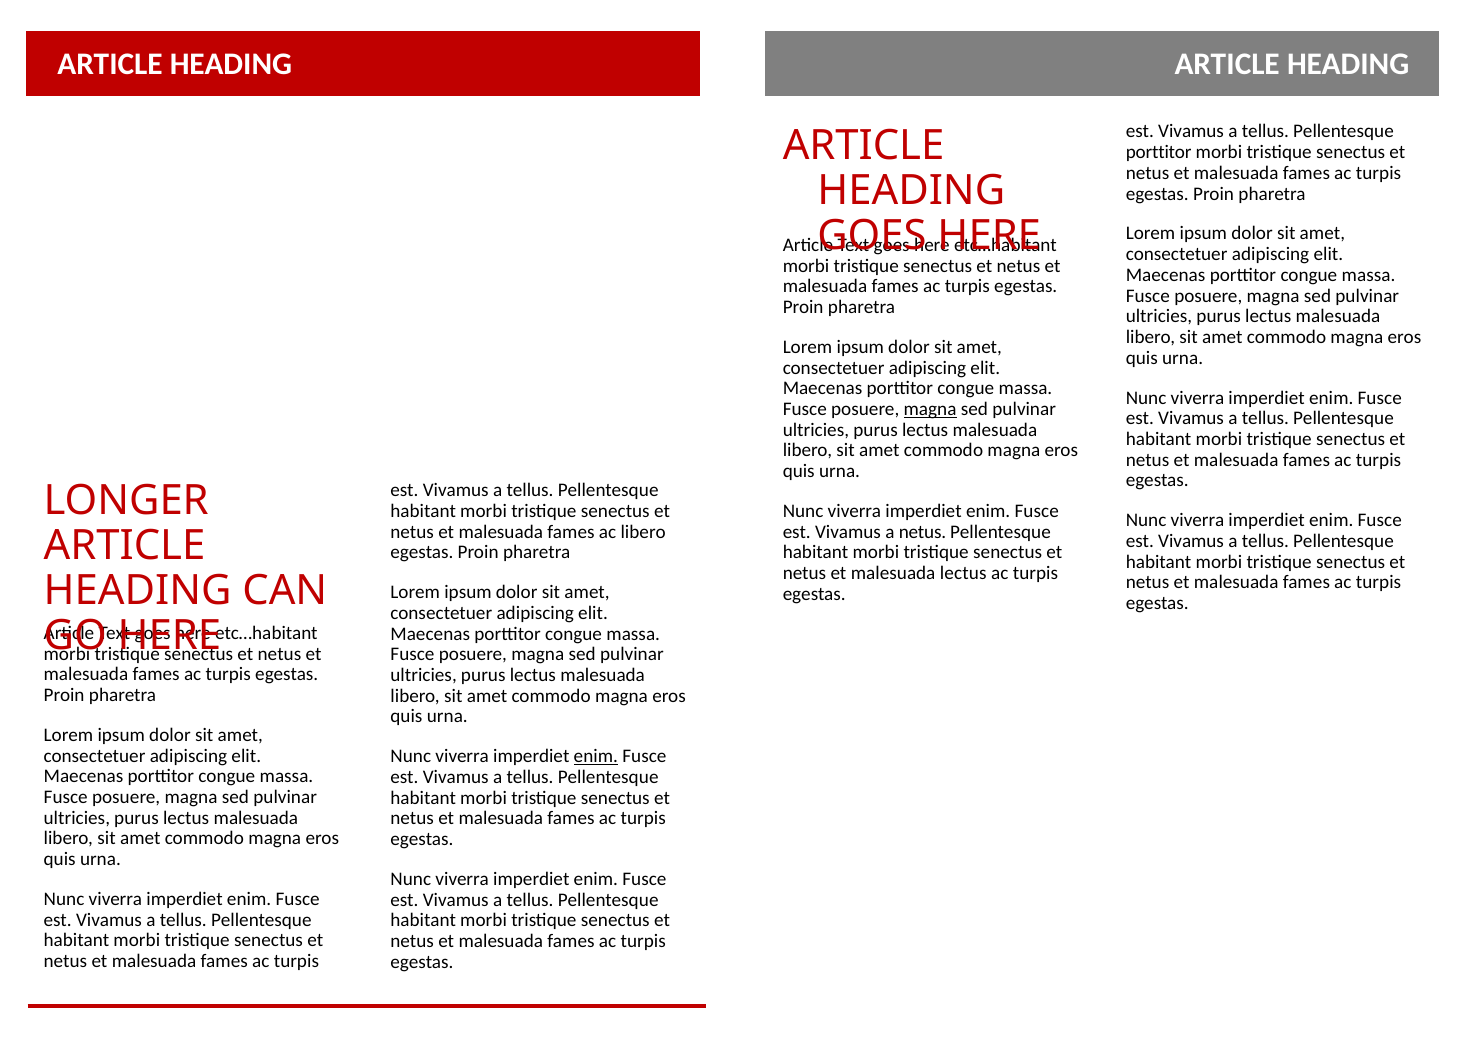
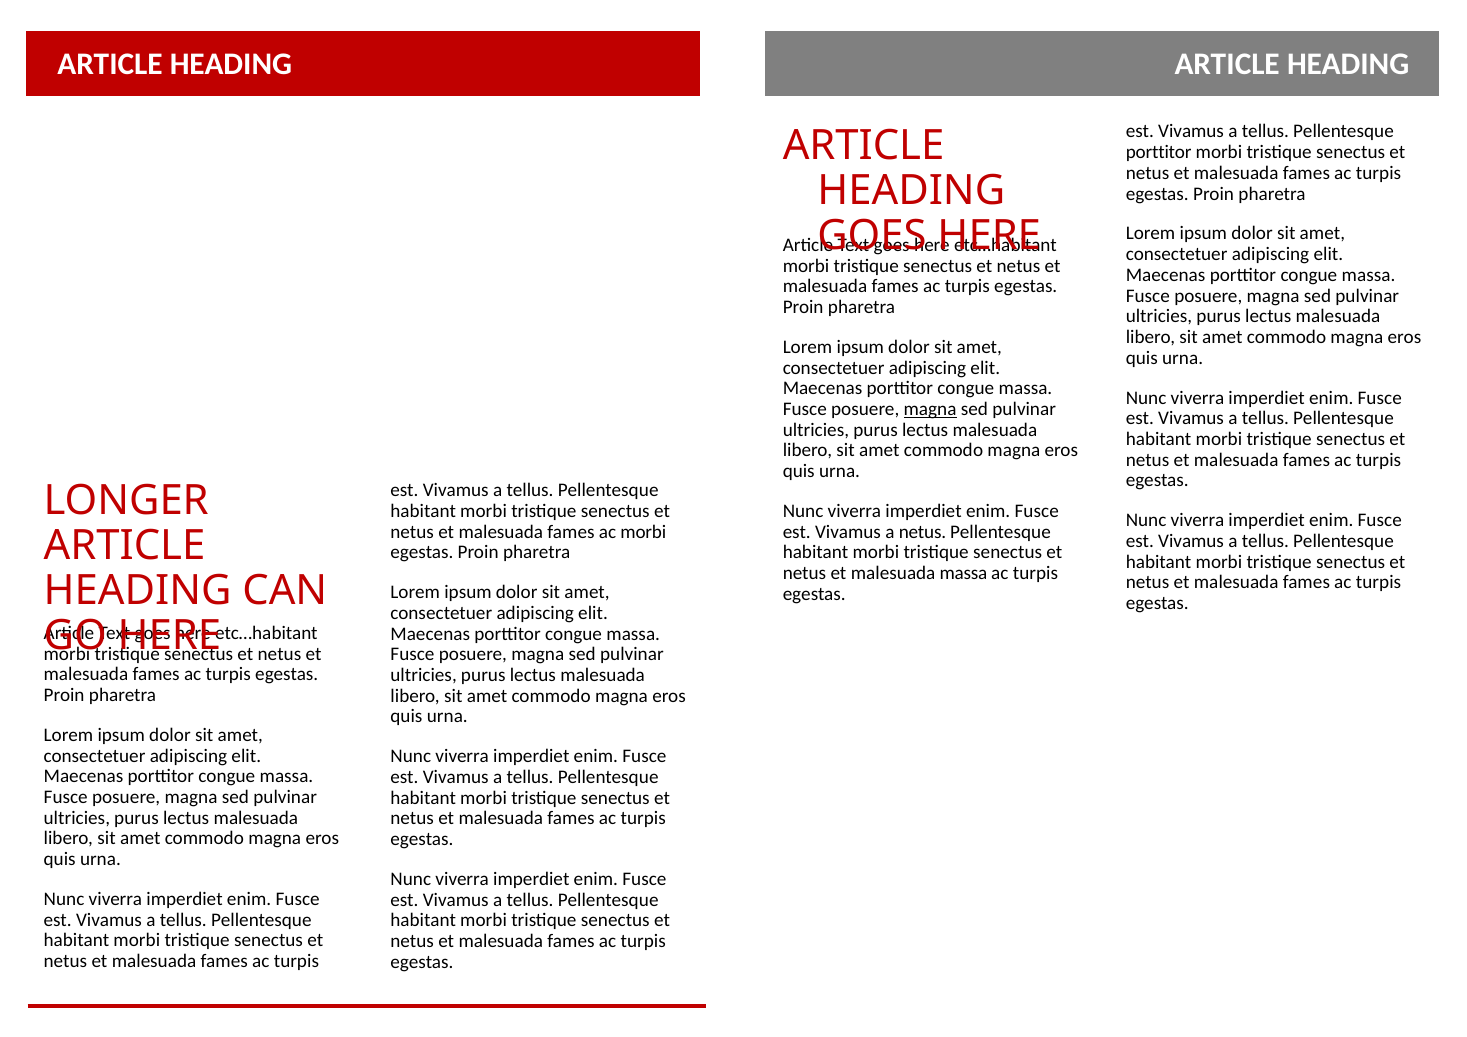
ac libero: libero -> morbi
malesuada lectus: lectus -> massa
enim at (596, 757) underline: present -> none
